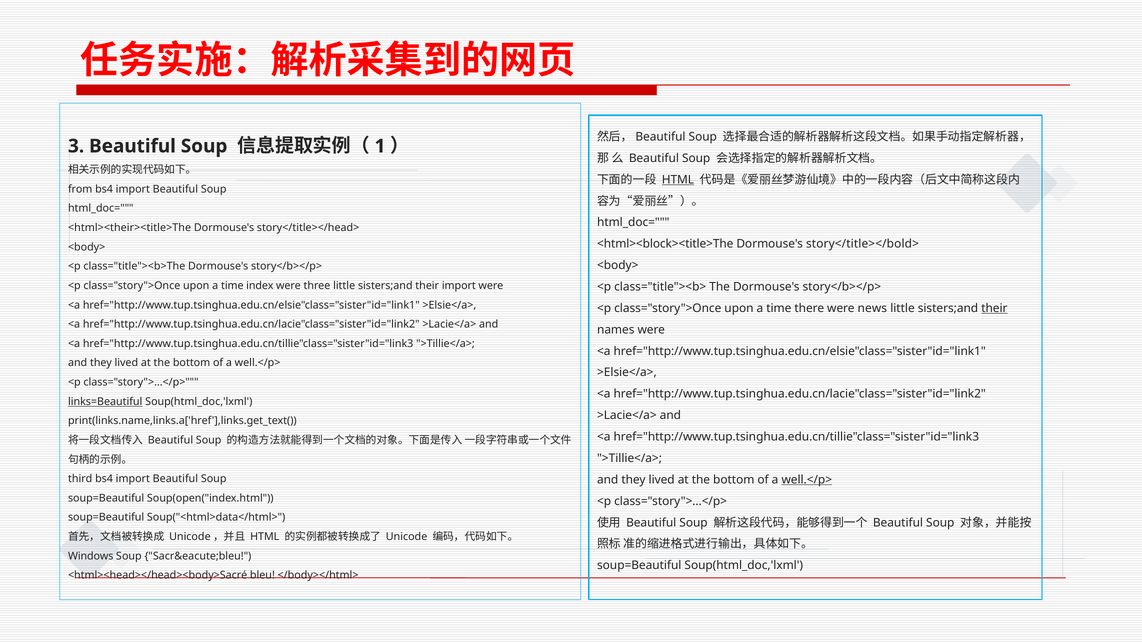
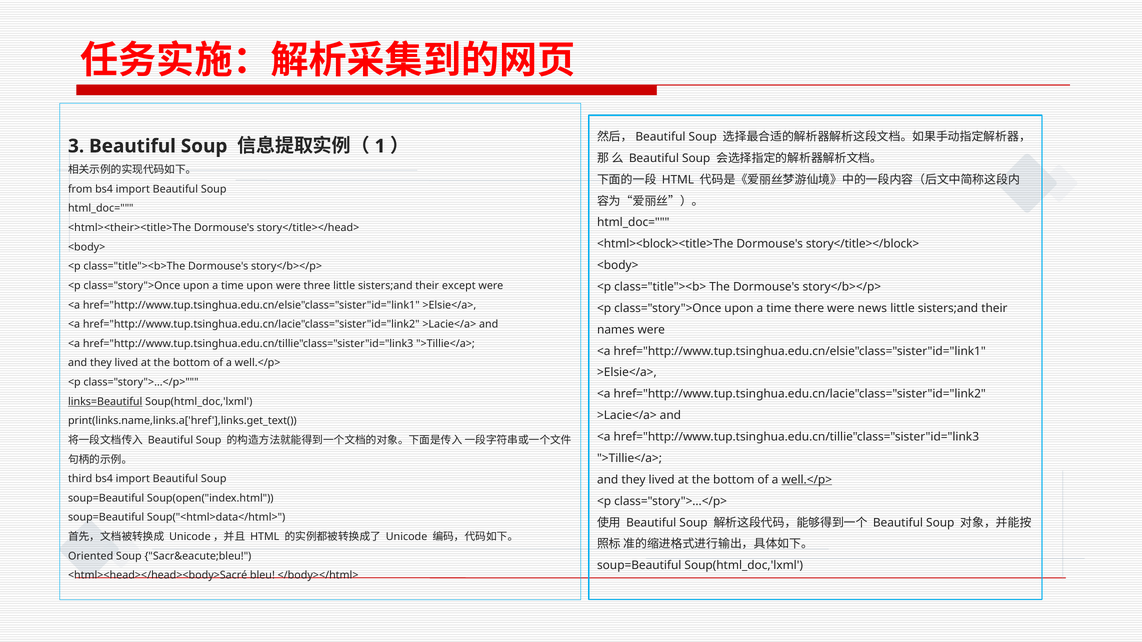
HTML at (678, 180) underline: present -> none
story</title></bold>: story</title></bold> -> story</title></block>
time index: index -> upon
their import: import -> except
their at (994, 308) underline: present -> none
Windows: Windows -> Oriented
